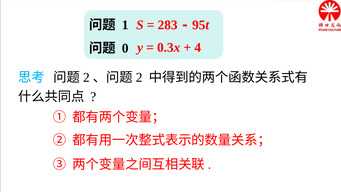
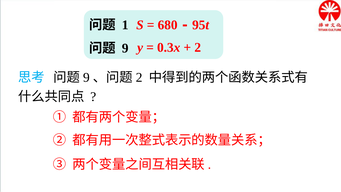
283: 283 -> 680
0 at (125, 48): 0 -> 9
4 at (198, 47): 4 -> 2
2 at (86, 77): 2 -> 9
